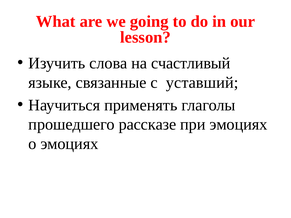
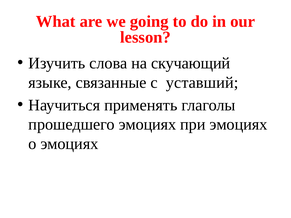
счастливый: счастливый -> скучающий
прошедшего рассказе: рассказе -> эмоциях
